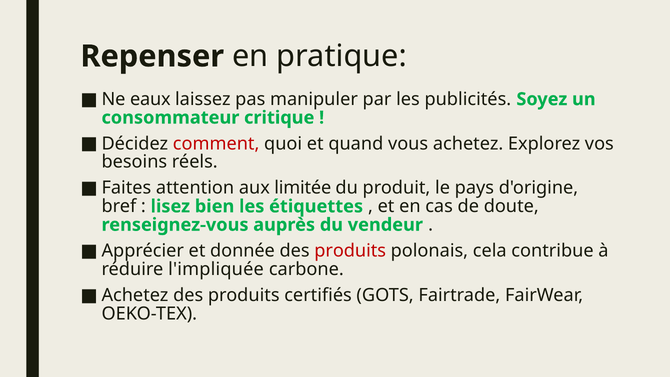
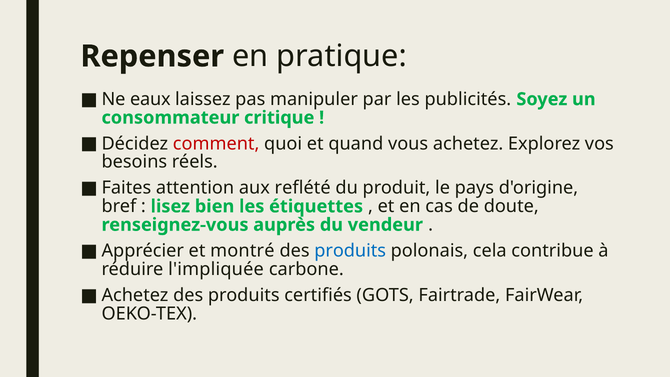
limitée: limitée -> reflété
donnée: donnée -> montré
produits at (350, 251) colour: red -> blue
